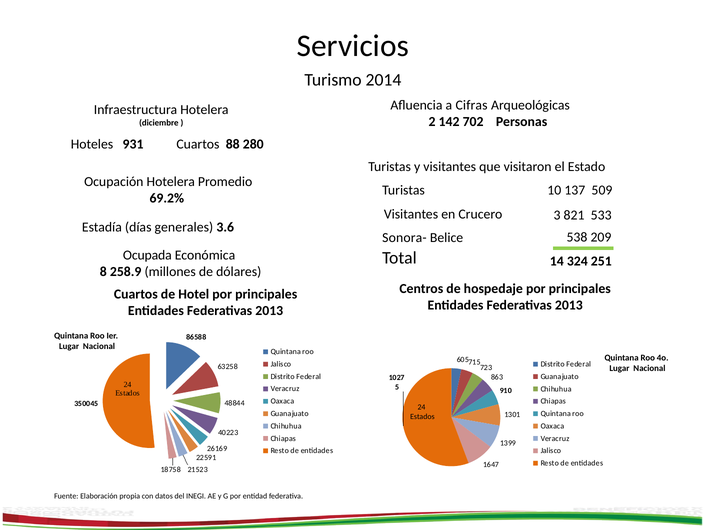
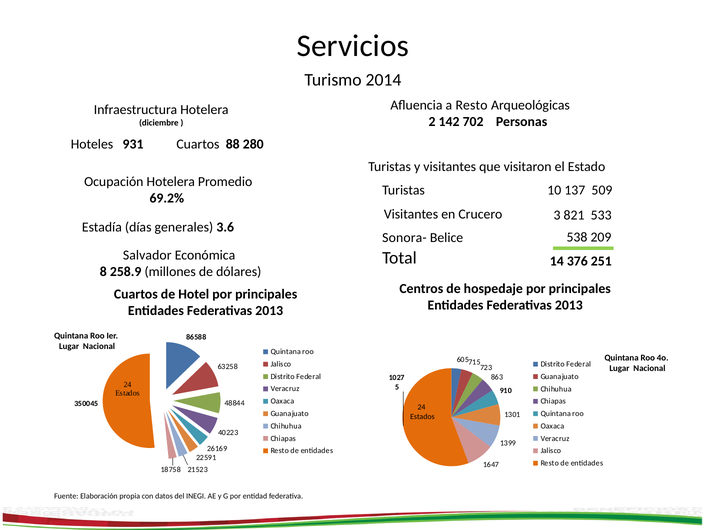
a Cifras: Cifras -> Resto
Ocupada: Ocupada -> Salvador
324: 324 -> 376
